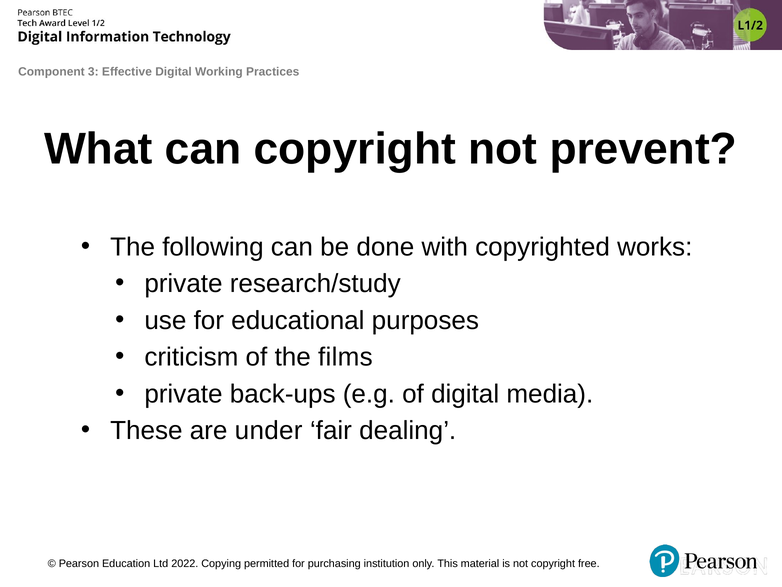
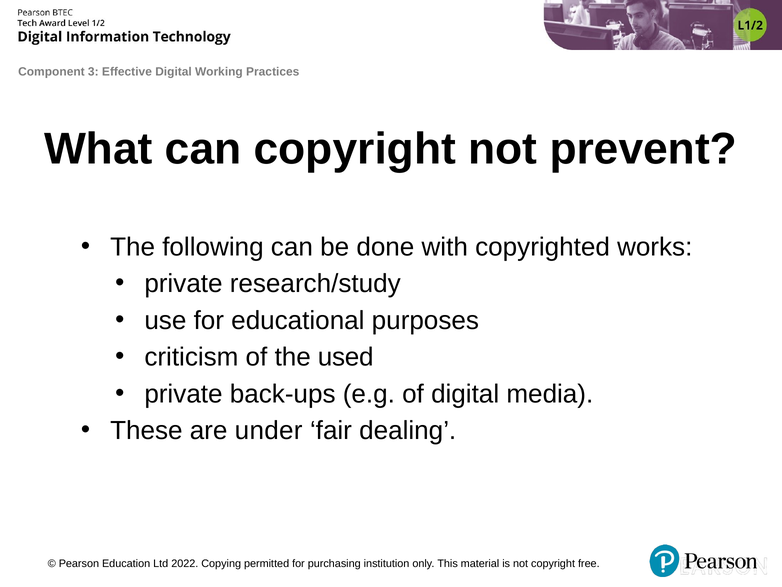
films: films -> used
